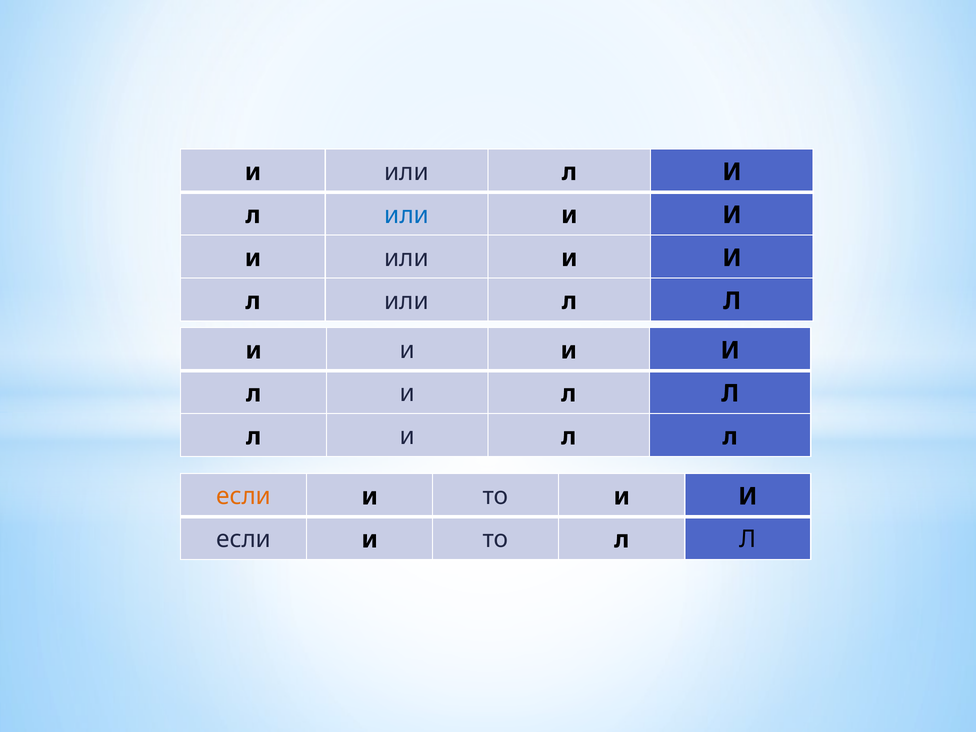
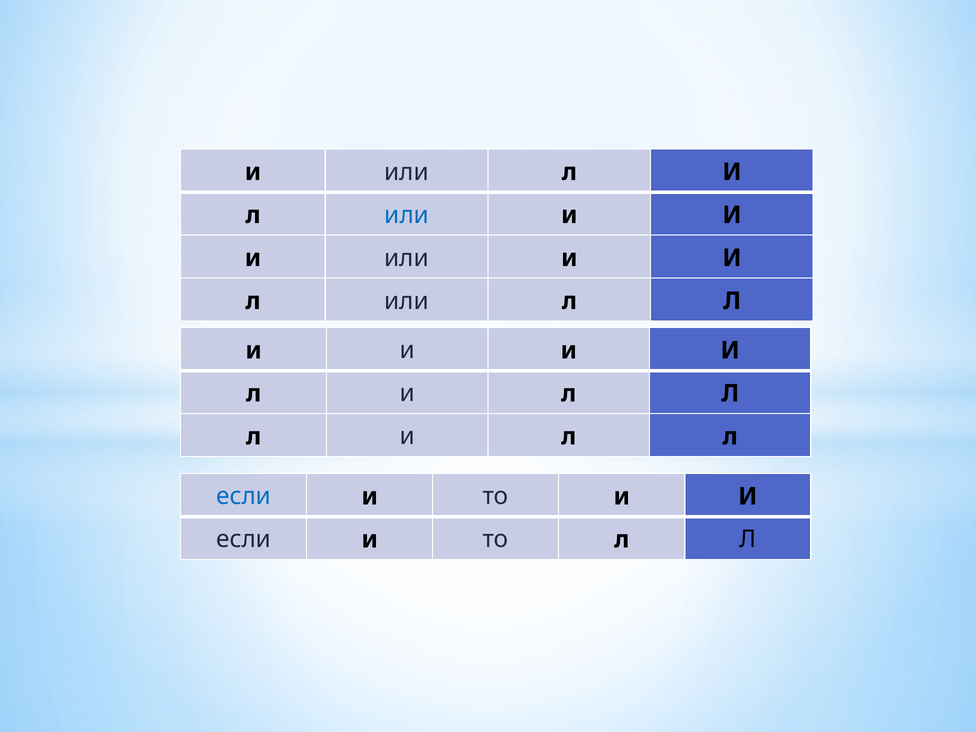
если at (244, 496) colour: orange -> blue
